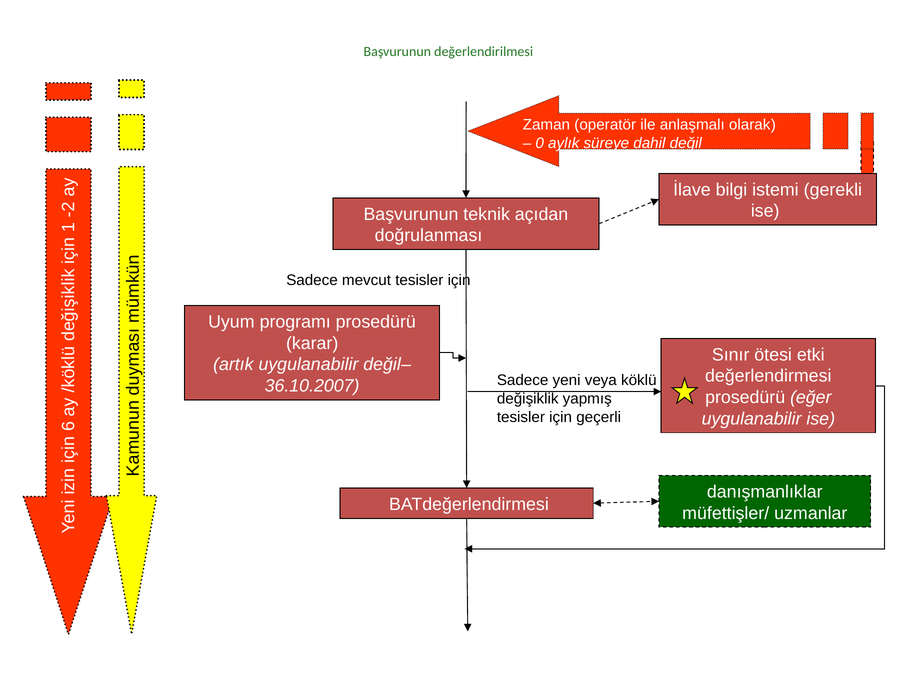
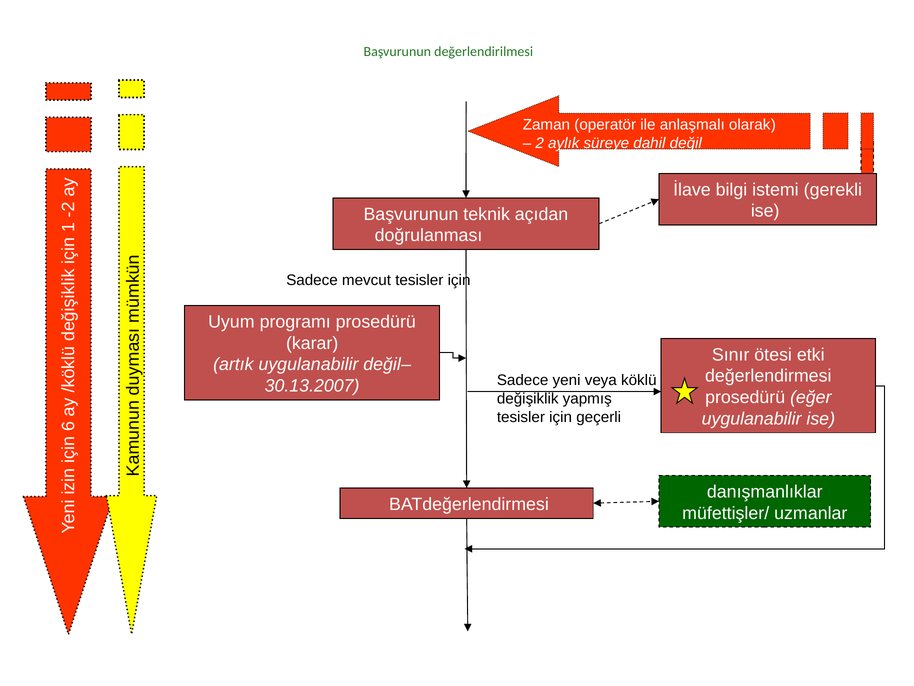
0 at (540, 143): 0 -> 2
36.10.2007: 36.10.2007 -> 30.13.2007
